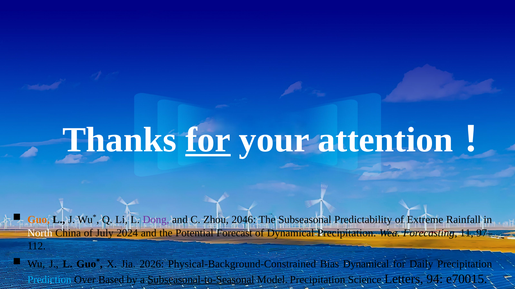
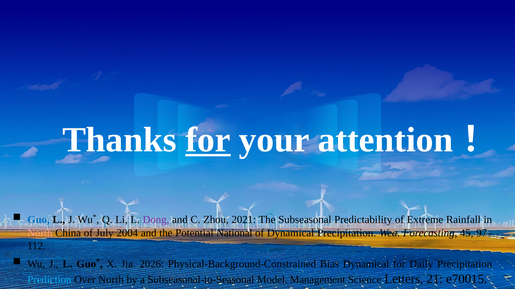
Guo at (39, 220) colour: orange -> blue
2046: 2046 -> 2021
North at (40, 234) colour: white -> pink
2024: 2024 -> 2004
Forecast: Forecast -> National
11: 11 -> 45
Over Based: Based -> North
Subseasonal-to-Seasonal underline: present -> none
Model Precipitation: Precipitation -> Management
94: 94 -> 21
